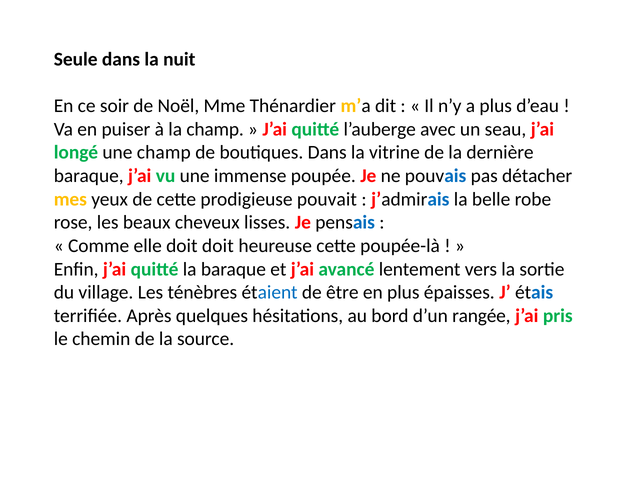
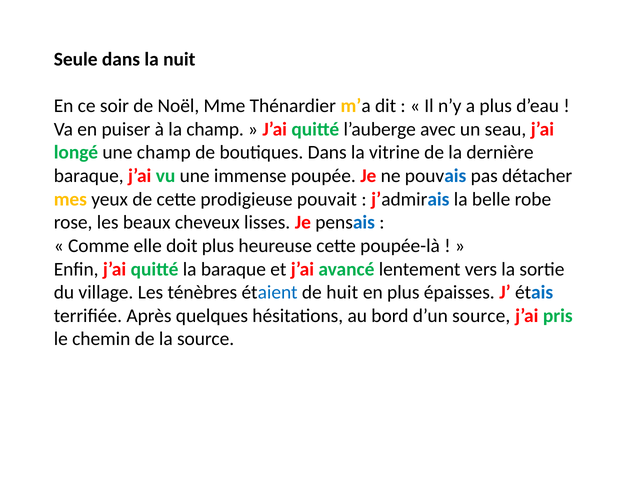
doit doit: doit -> plus
être: être -> huit
d’un rangée: rangée -> source
